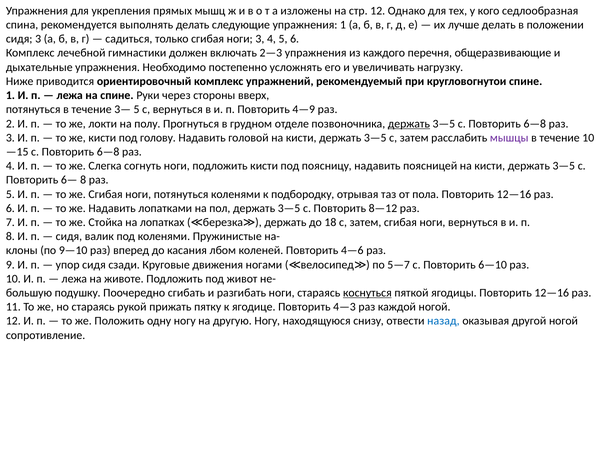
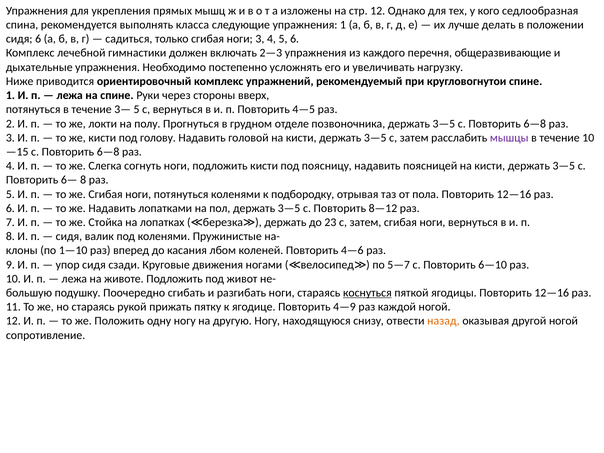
выполнять делать: делать -> класса
сидя 3: 3 -> 6
4—9: 4—9 -> 4—5
держать at (409, 124) underline: present -> none
18: 18 -> 23
9—10: 9—10 -> 1—10
4—3: 4—3 -> 4—9
назад colour: blue -> orange
